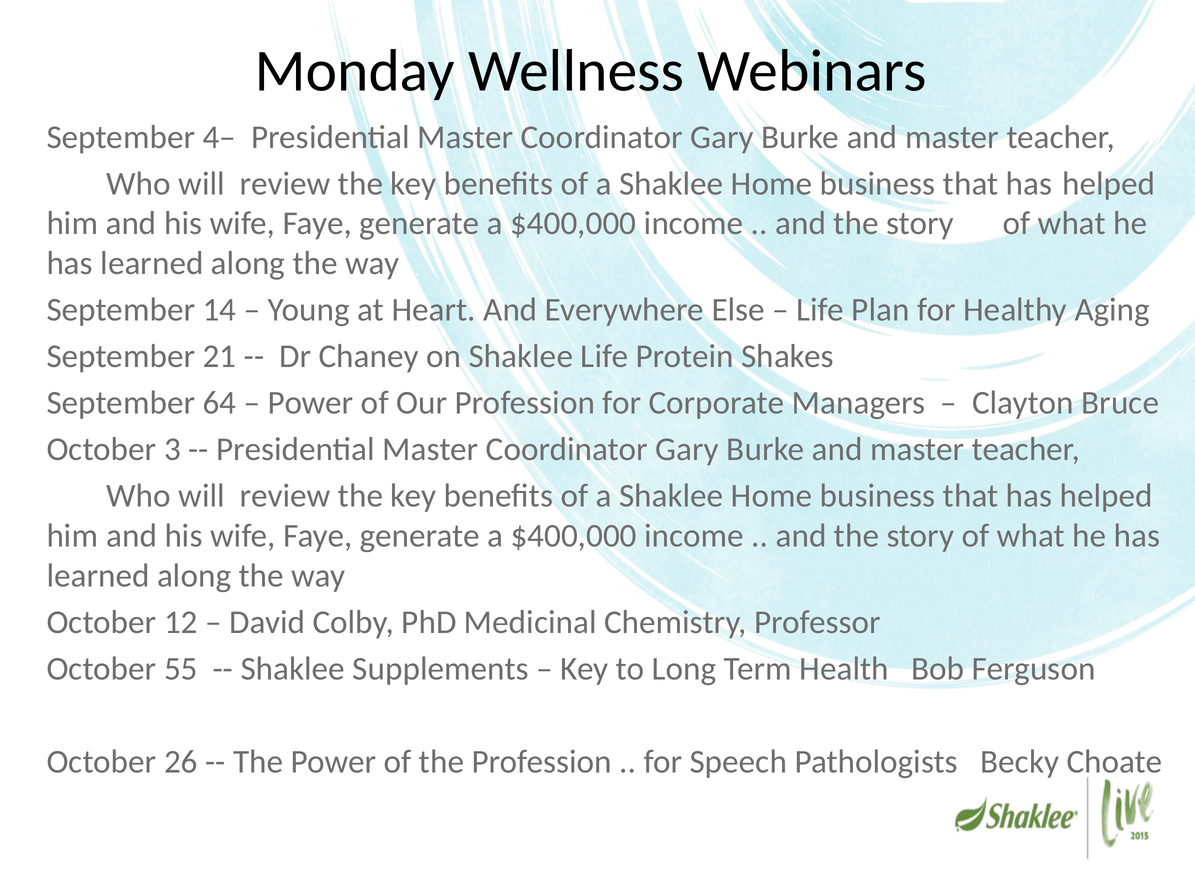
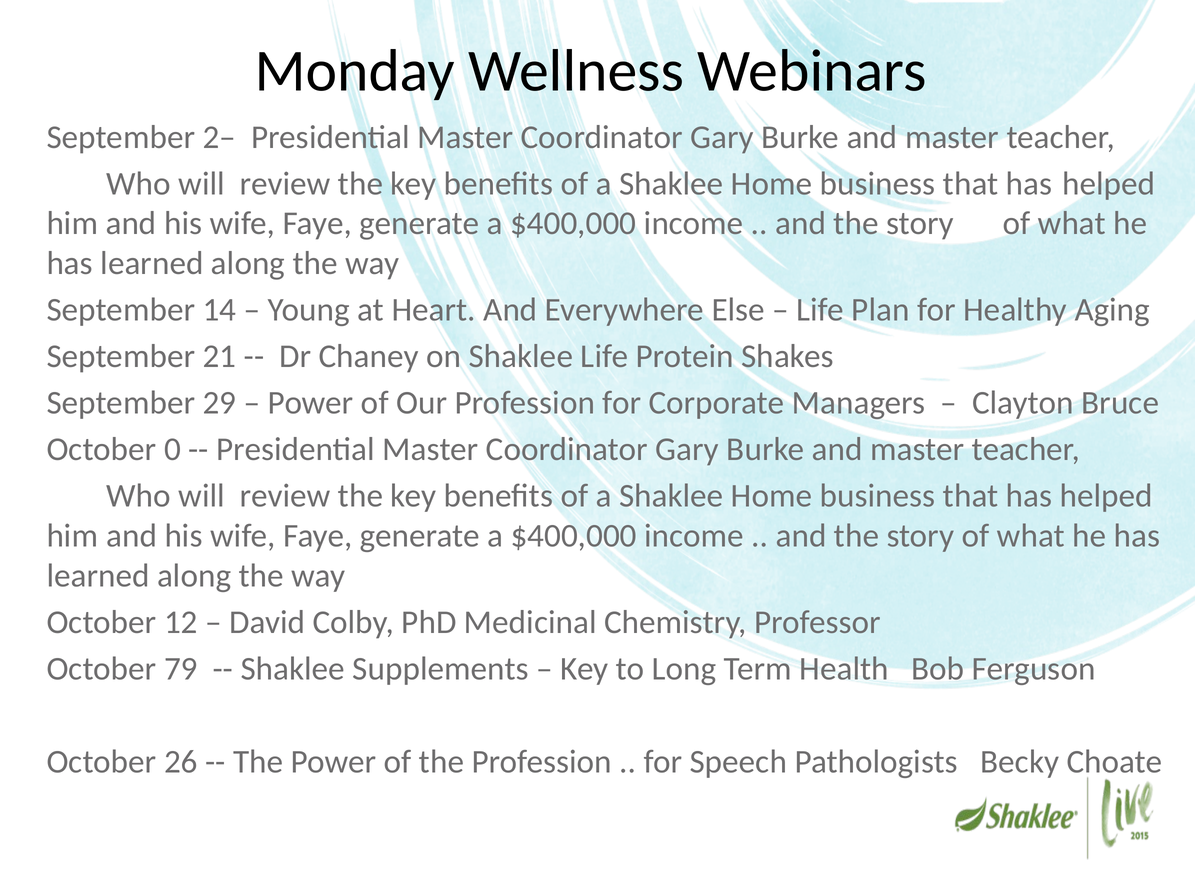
4–: 4– -> 2–
64: 64 -> 29
3: 3 -> 0
55: 55 -> 79
